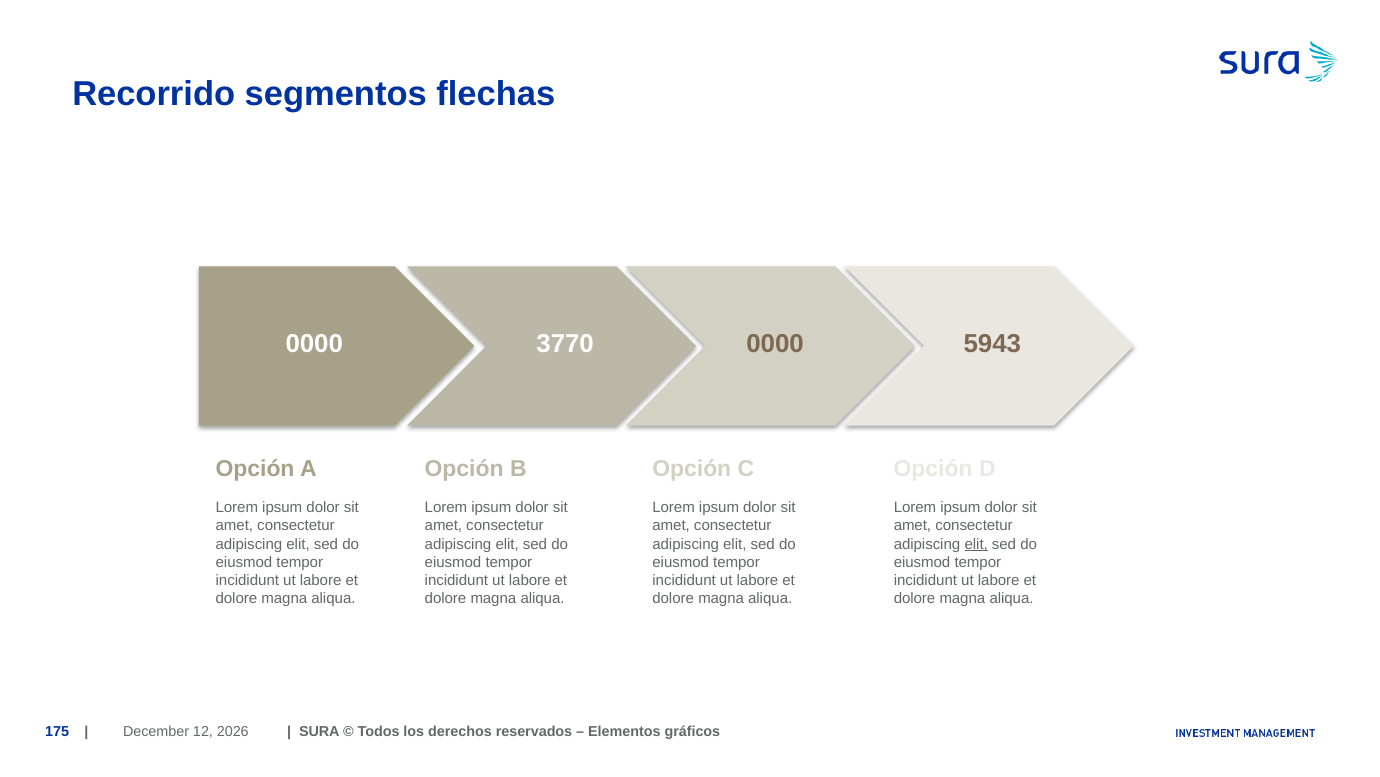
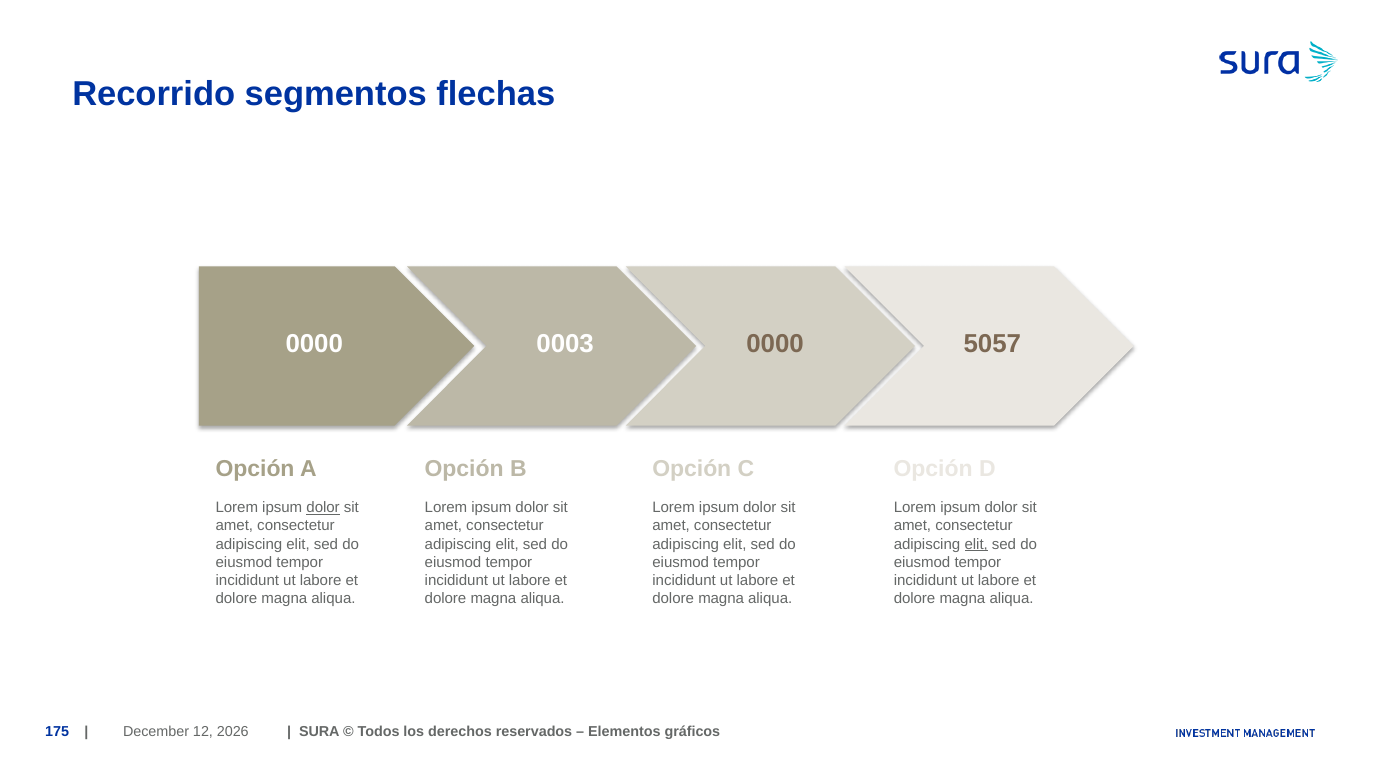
3770: 3770 -> 0003
5943: 5943 -> 5057
dolor at (323, 507) underline: none -> present
